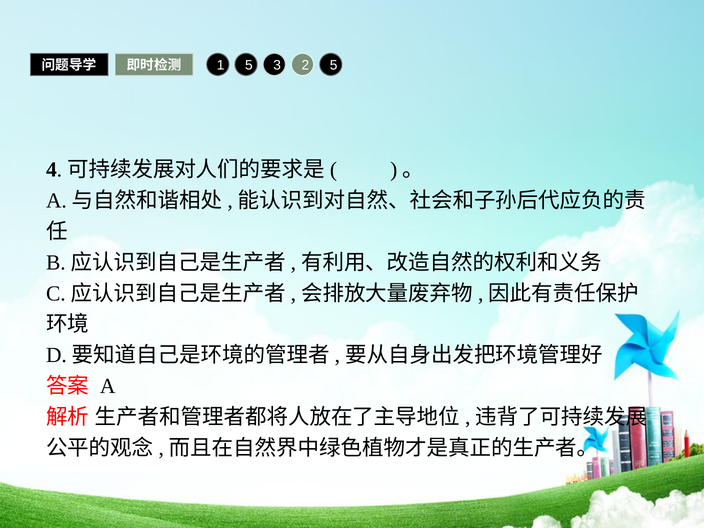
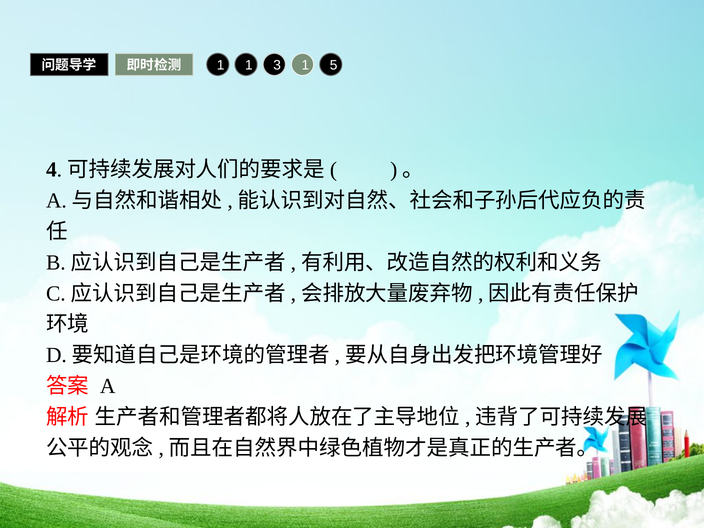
1 5: 5 -> 1
3 2: 2 -> 1
